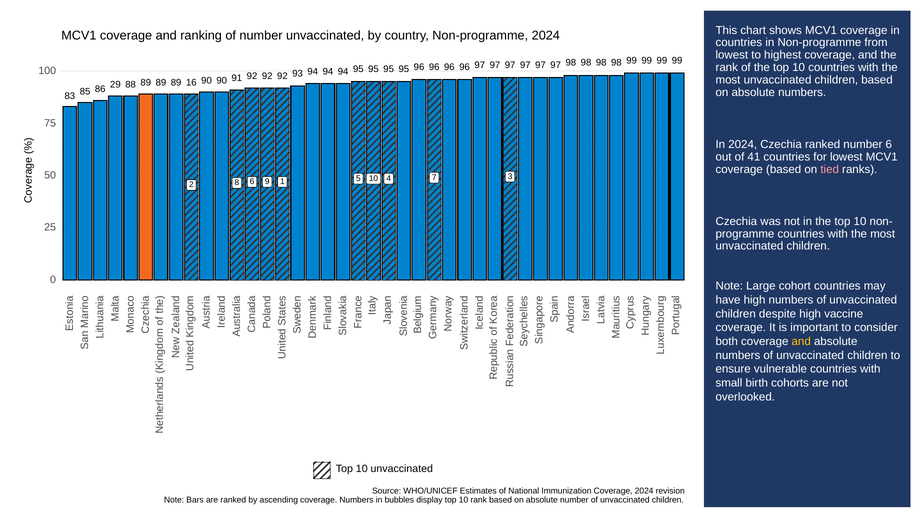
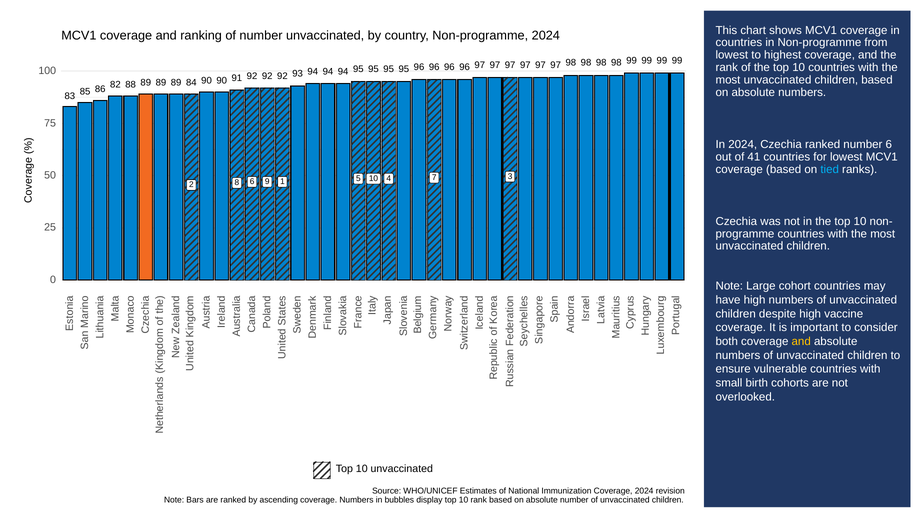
29: 29 -> 82
16: 16 -> 84
tied colour: pink -> light blue
